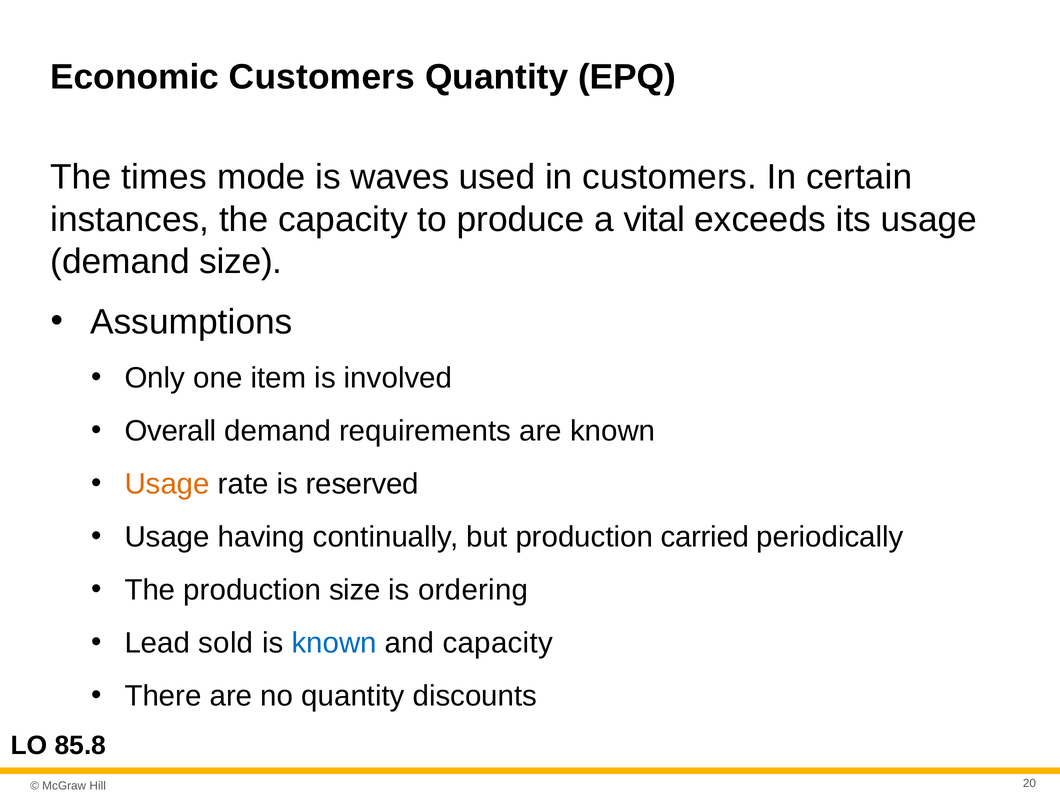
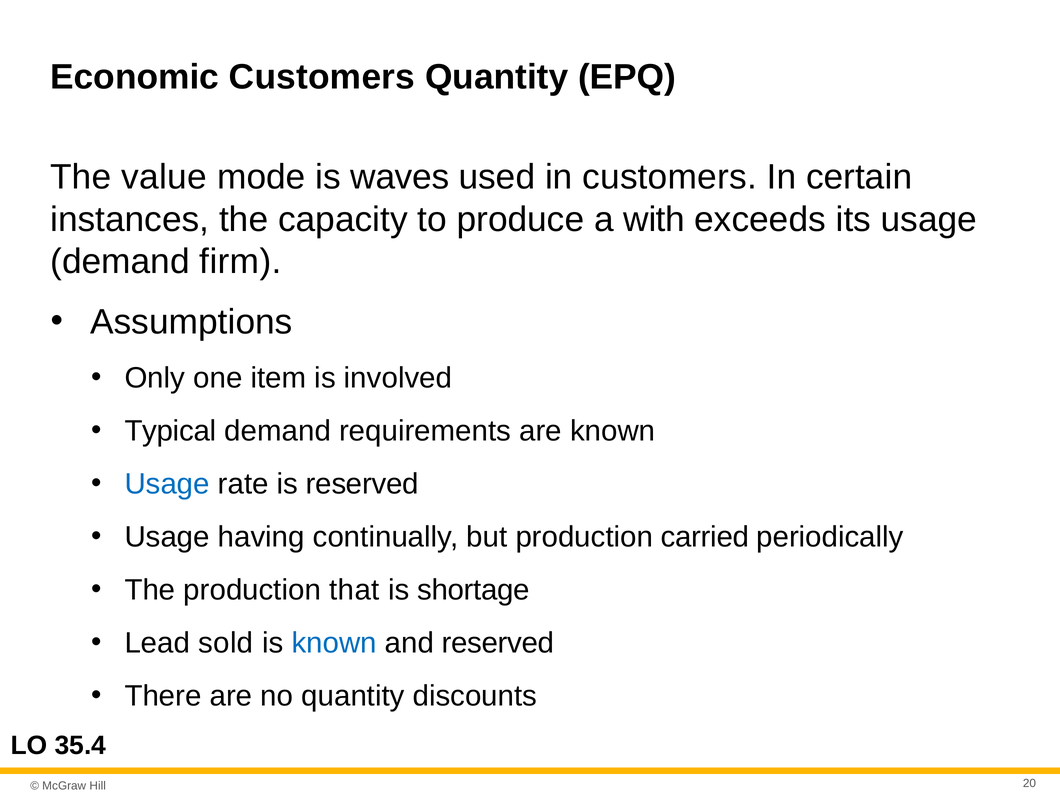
times: times -> value
vital: vital -> with
demand size: size -> firm
Overall: Overall -> Typical
Usage at (167, 484) colour: orange -> blue
production size: size -> that
ordering: ordering -> shortage
and capacity: capacity -> reserved
85.8: 85.8 -> 35.4
